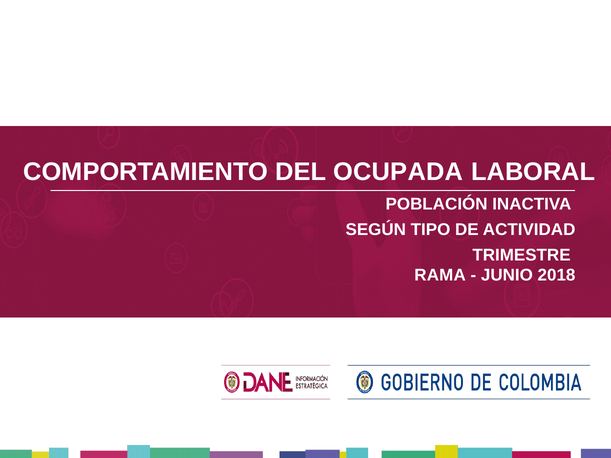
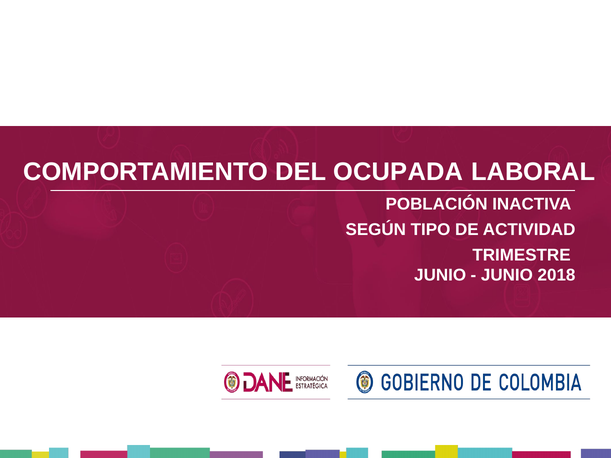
RAMA at (440, 275): RAMA -> JUNIO
